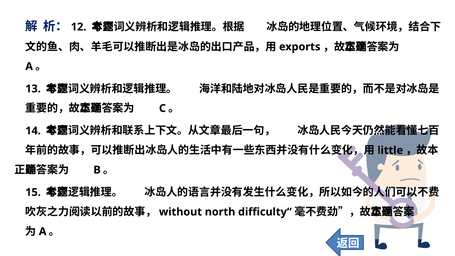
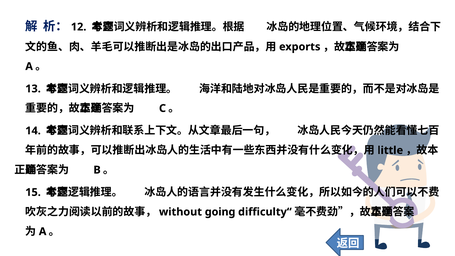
north: north -> going
